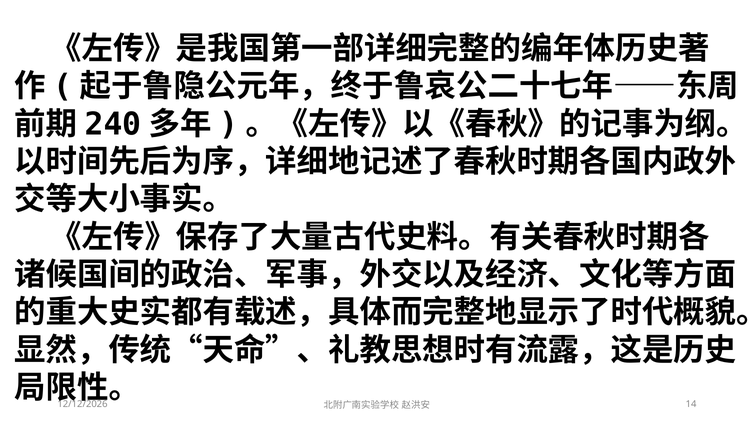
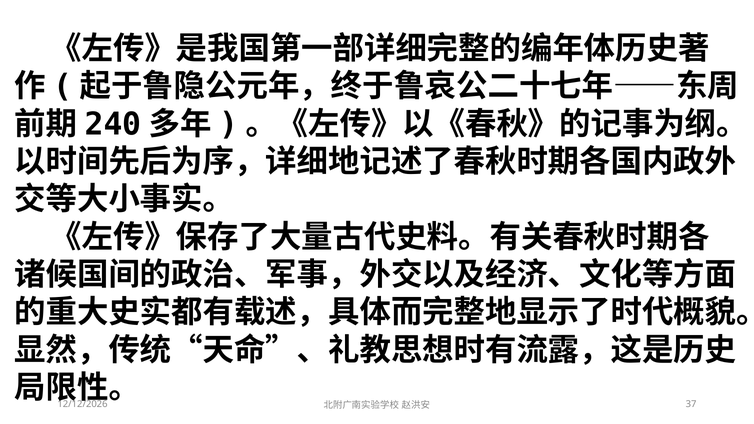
14: 14 -> 37
